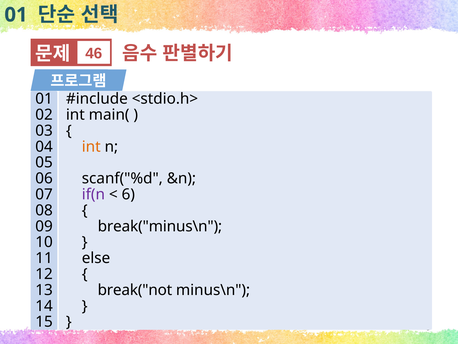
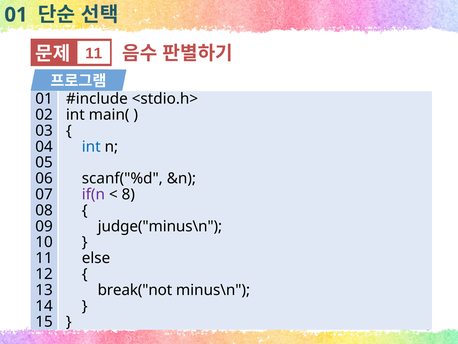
46 at (94, 53): 46 -> 11
int at (91, 146) colour: orange -> blue
6: 6 -> 8
break("minus\n: break("minus\n -> judge("minus\n
